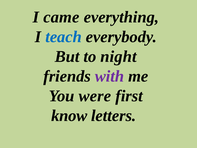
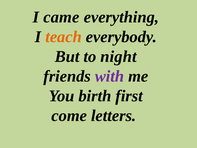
teach colour: blue -> orange
were: were -> birth
know: know -> come
